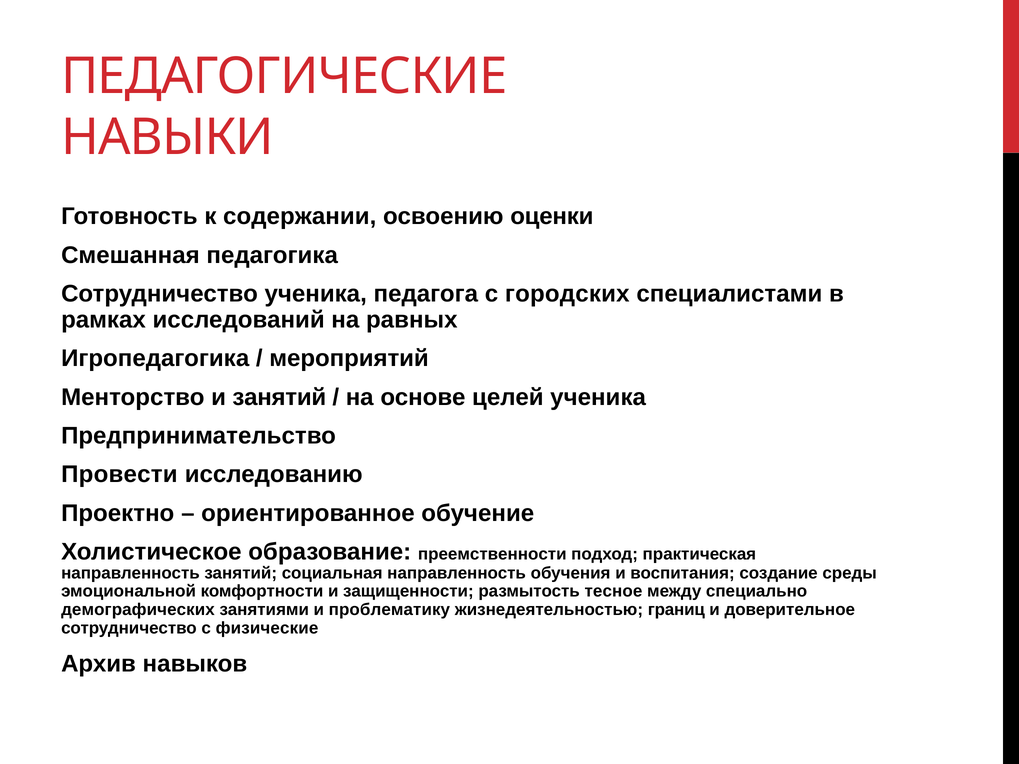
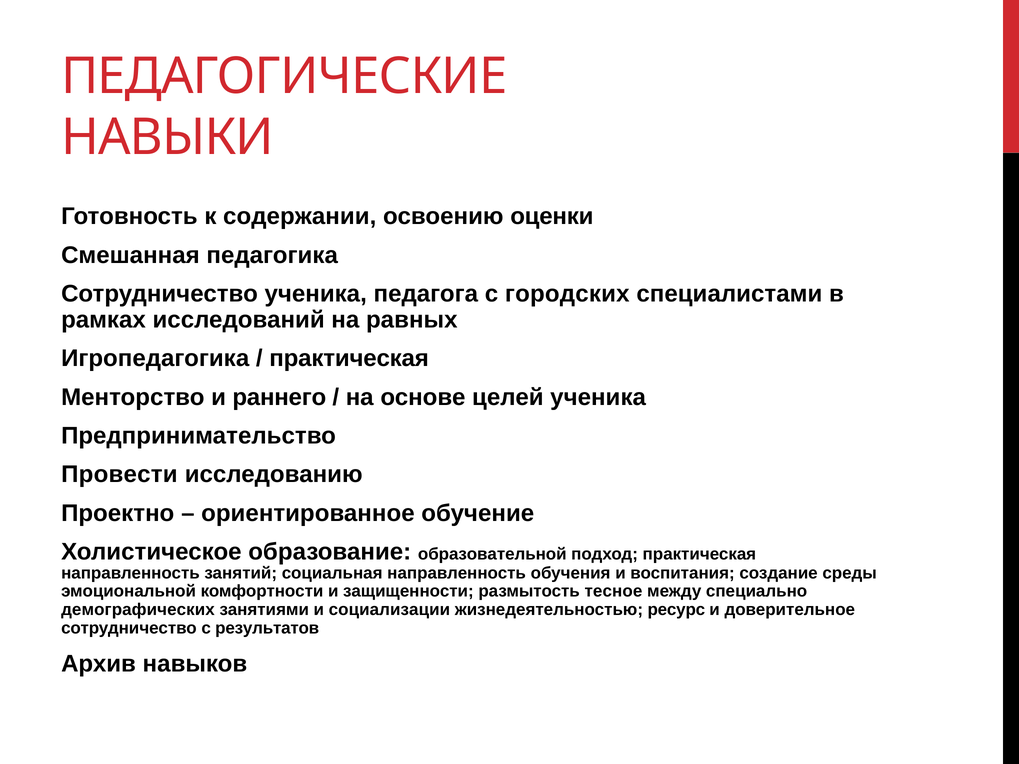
мероприятий at (349, 359): мероприятий -> практическая
и занятий: занятий -> раннего
преемственности: преемственности -> образовательной
проблематику: проблематику -> социализации
границ: границ -> ресурс
физические: физические -> результатов
